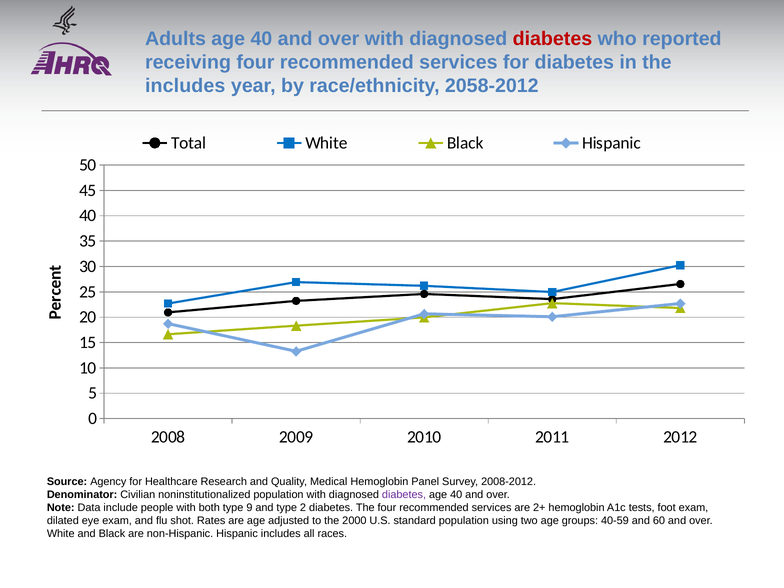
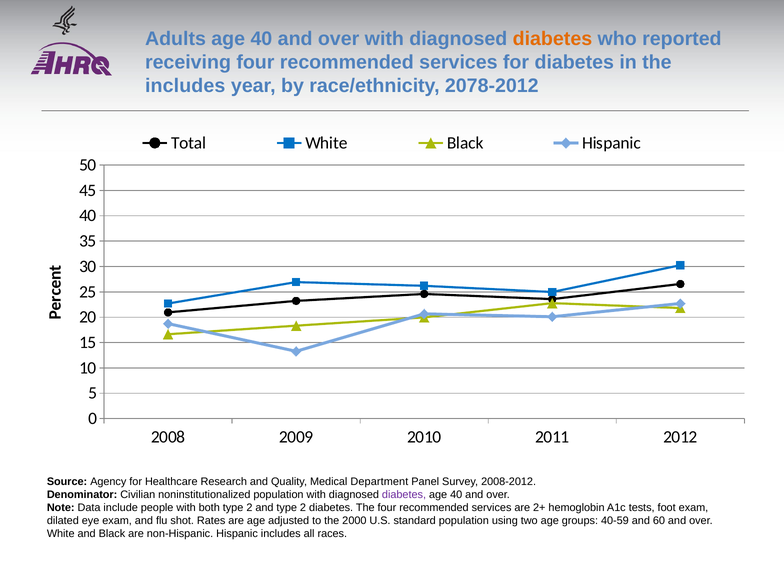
diabetes at (552, 39) colour: red -> orange
2058-2012: 2058-2012 -> 2078-2012
Medical Hemoglobin: Hemoglobin -> Department
both type 9: 9 -> 2
